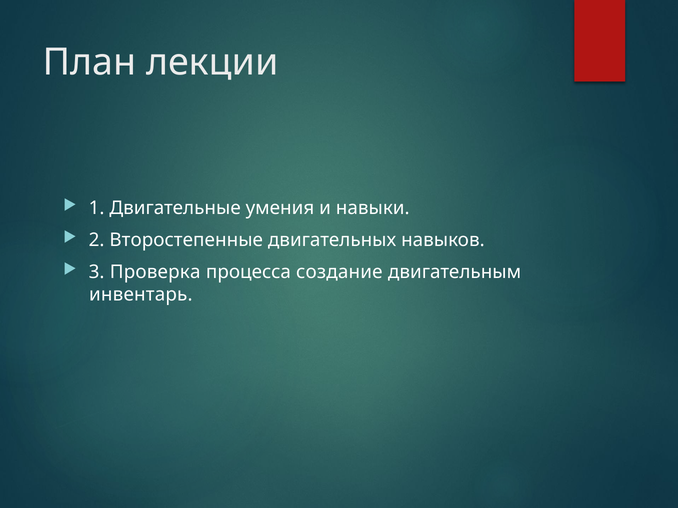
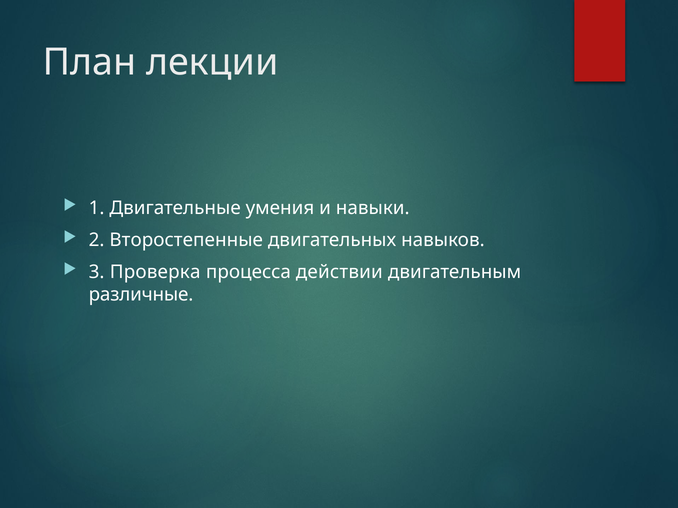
создание: создание -> действии
инвентарь: инвентарь -> различные
